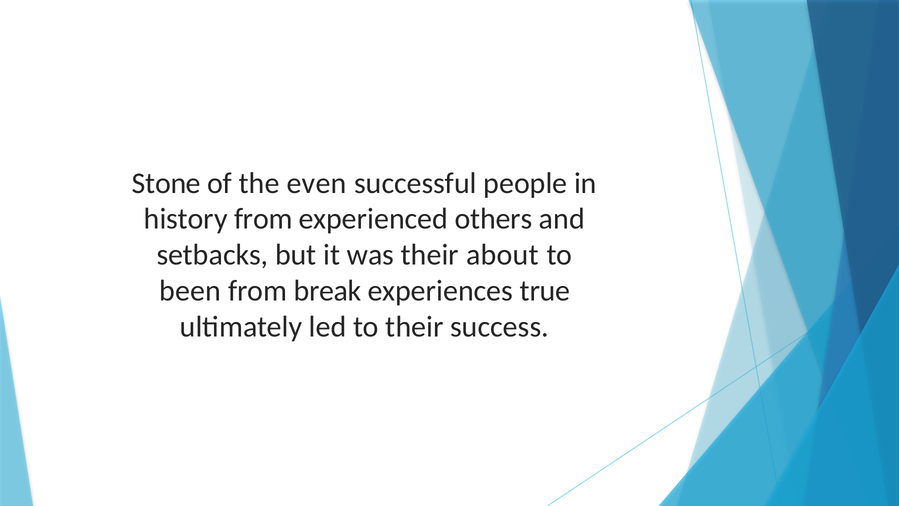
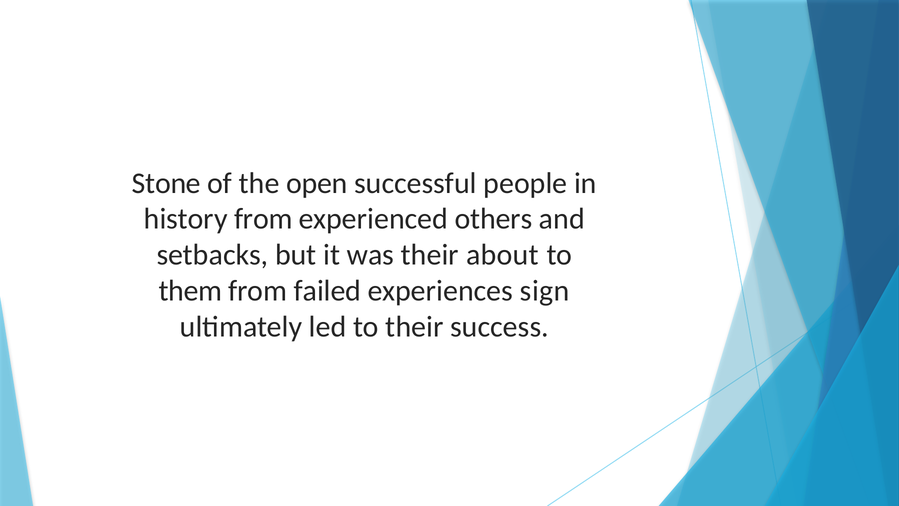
even: even -> open
been: been -> them
break: break -> failed
true: true -> sign
